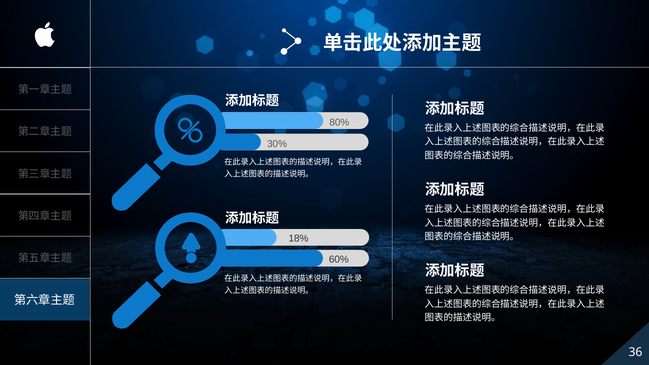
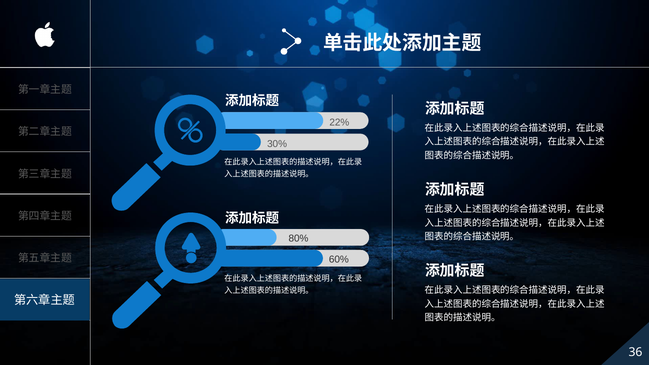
80%: 80% -> 22%
18%: 18% -> 80%
